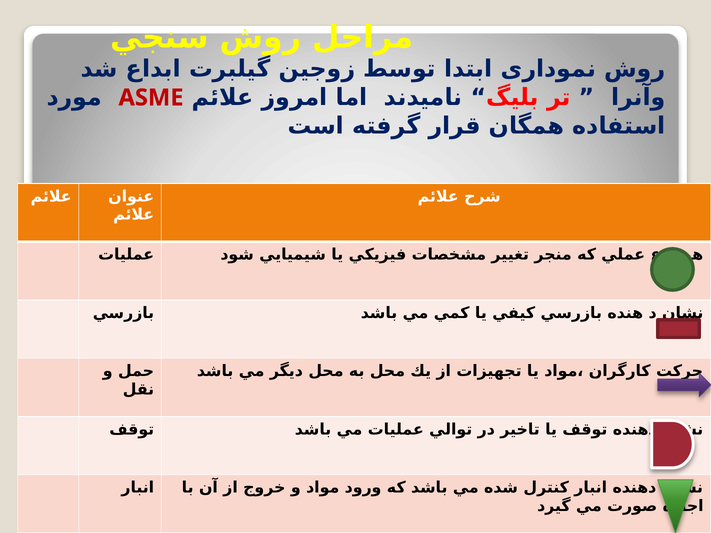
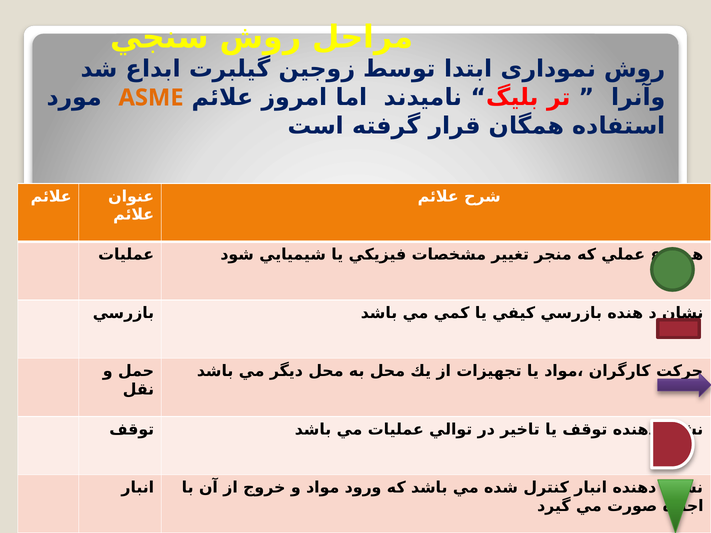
ASME colour: red -> orange
